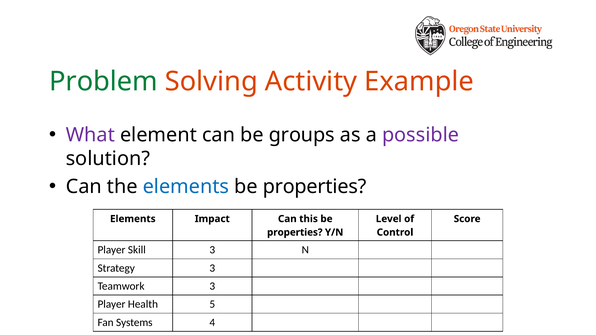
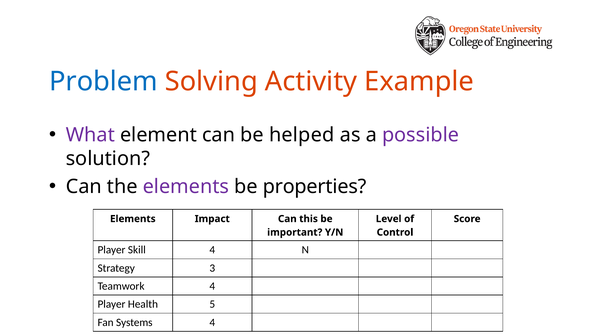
Problem colour: green -> blue
groups: groups -> helped
elements at (186, 187) colour: blue -> purple
properties at (295, 233): properties -> important
Skill 3: 3 -> 4
Teamwork 3: 3 -> 4
